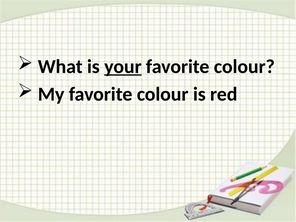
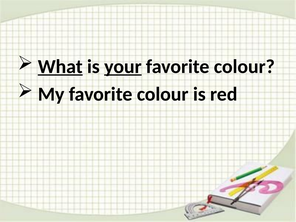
What underline: none -> present
